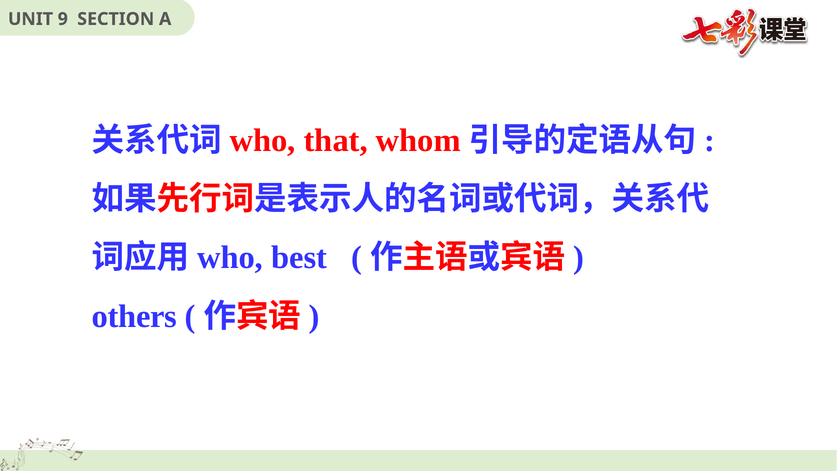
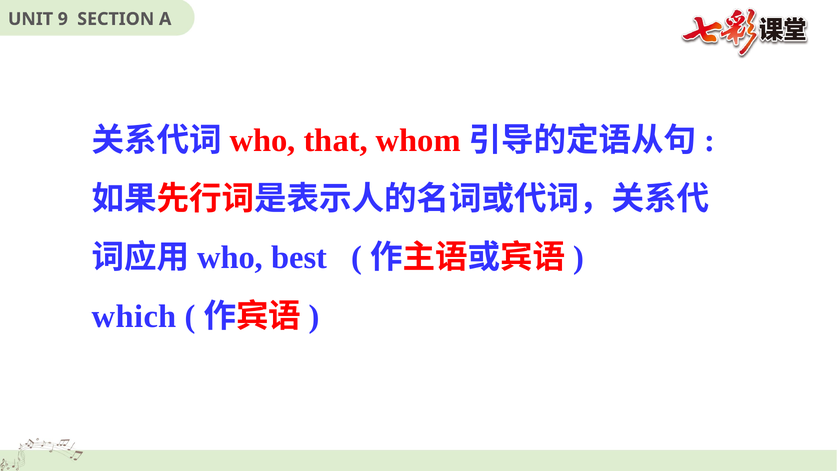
others: others -> which
